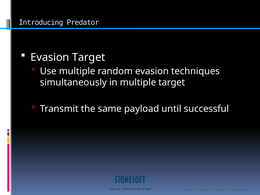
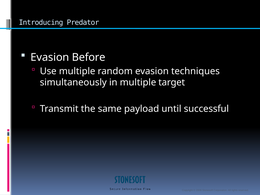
Evasion Target: Target -> Before
